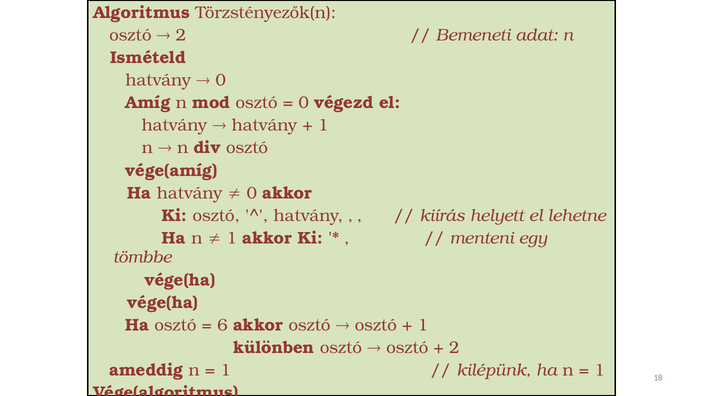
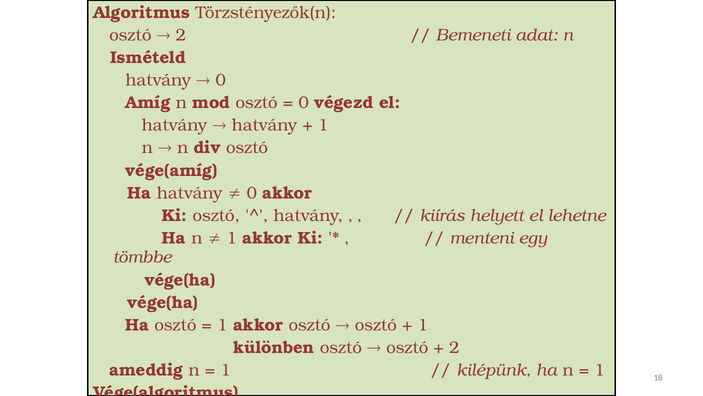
6 at (222, 325): 6 -> 1
